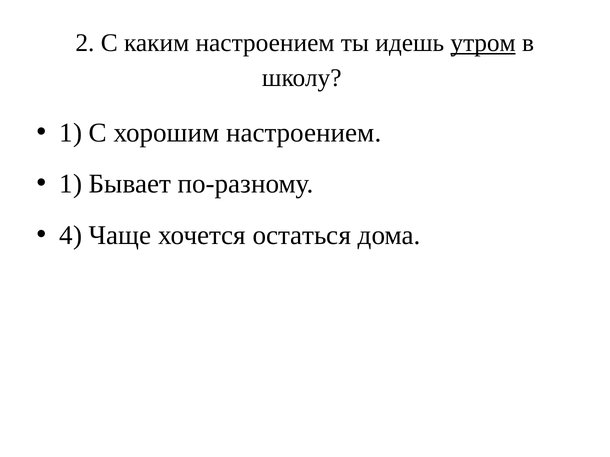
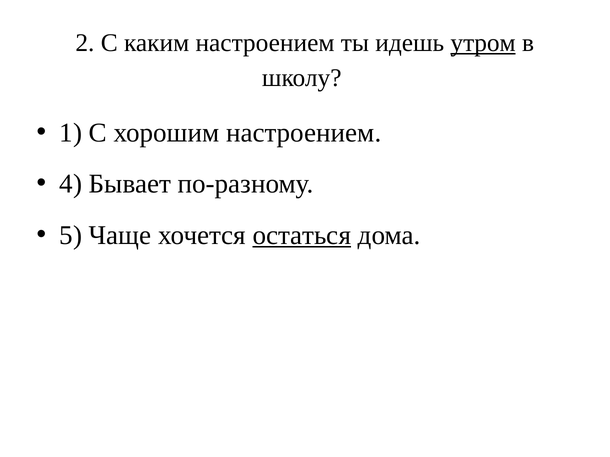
1 at (71, 184): 1 -> 4
4: 4 -> 5
остаться underline: none -> present
